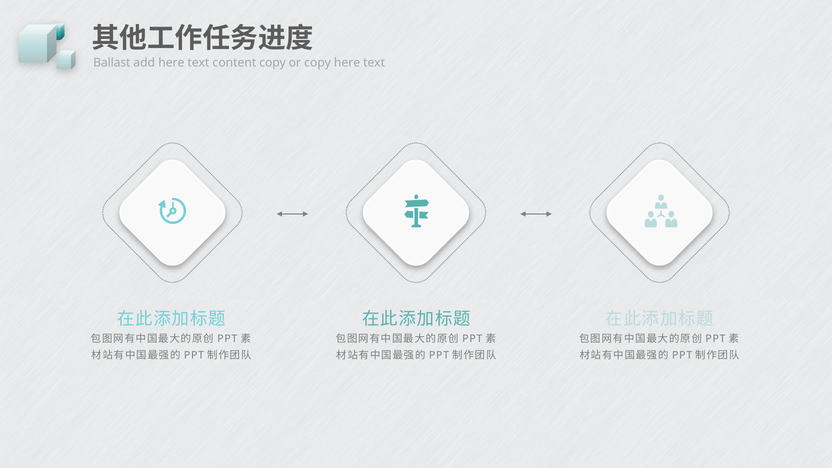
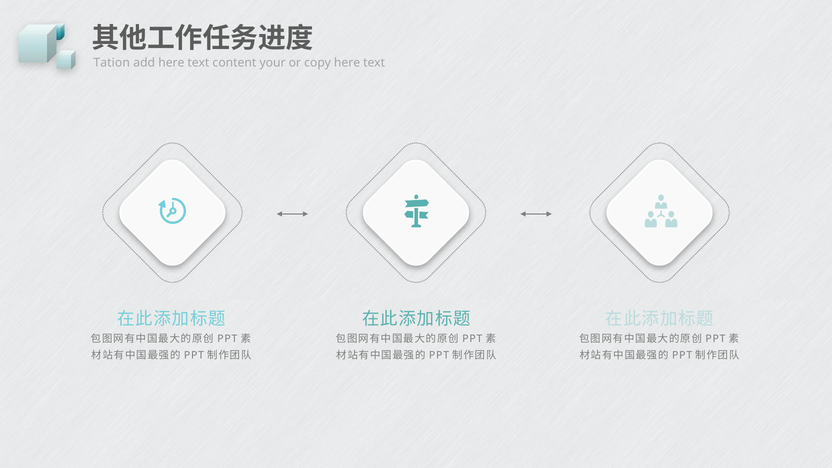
Ballast: Ballast -> Tation
content copy: copy -> your
